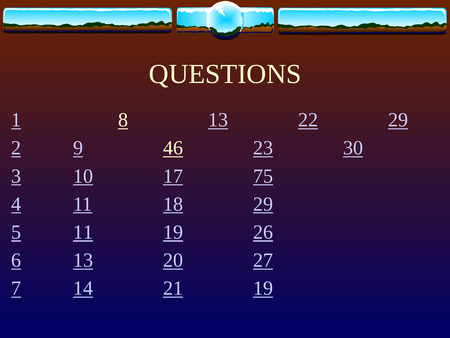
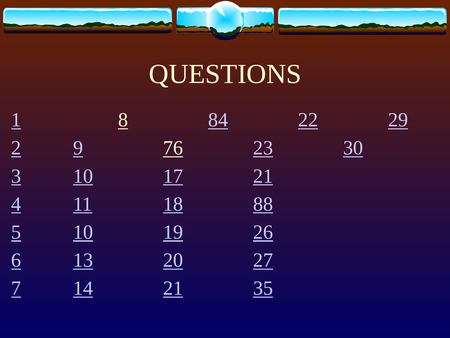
8 13: 13 -> 84
46: 46 -> 76
17 75: 75 -> 21
18 29: 29 -> 88
5 11: 11 -> 10
21 19: 19 -> 35
